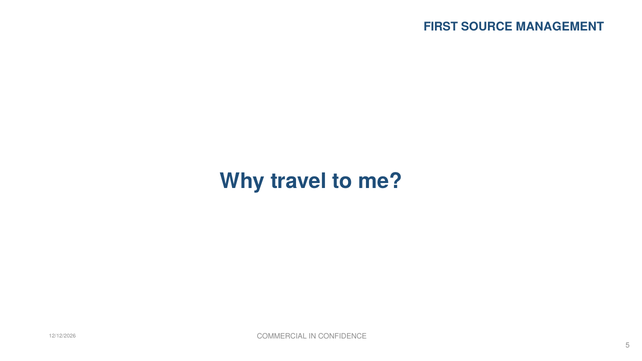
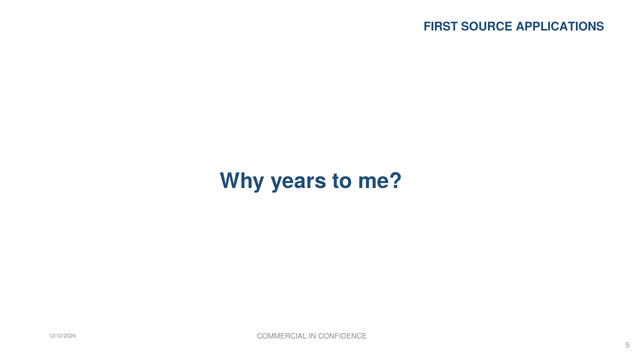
MANAGEMENT: MANAGEMENT -> APPLICATIONS
travel: travel -> years
